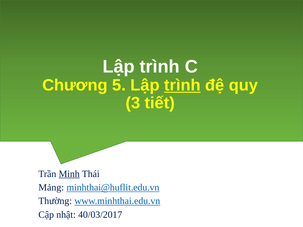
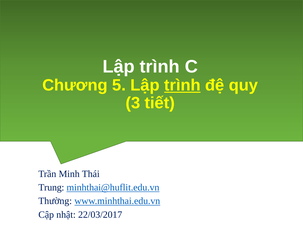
Minh underline: present -> none
Mảng: Mảng -> Trung
40/03/2017: 40/03/2017 -> 22/03/2017
